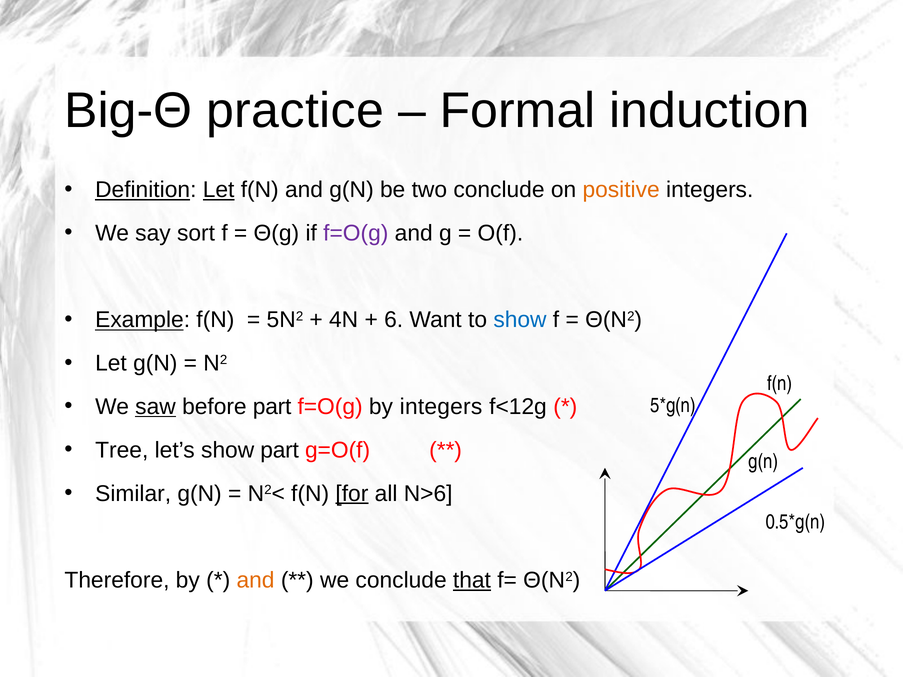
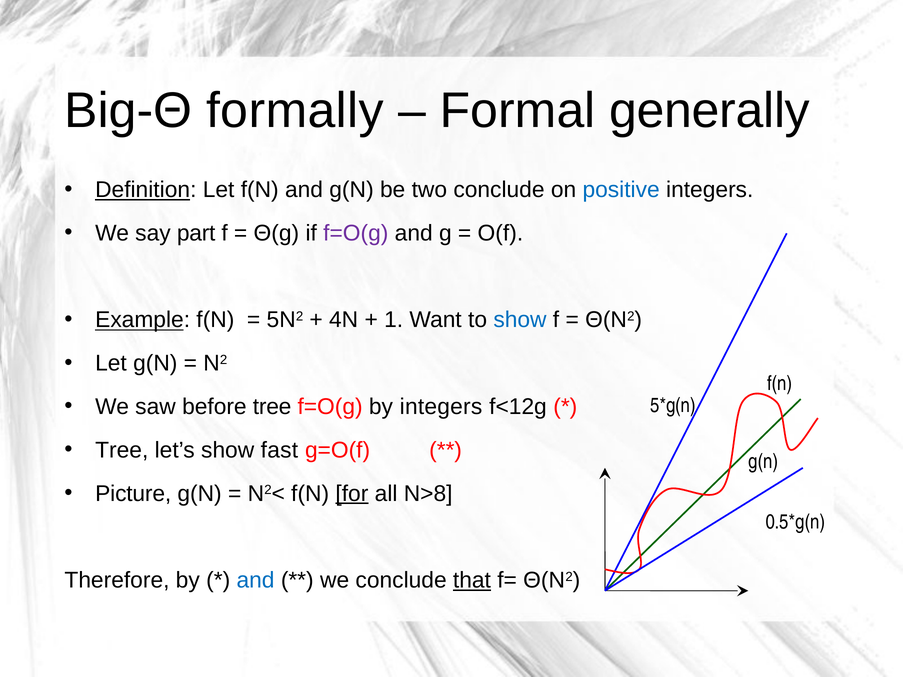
practice: practice -> formally
induction: induction -> generally
Let at (219, 190) underline: present -> none
positive colour: orange -> blue
sort: sort -> part
6: 6 -> 1
saw underline: present -> none
before part: part -> tree
show part: part -> fast
Similar: Similar -> Picture
N>6: N>6 -> N>8
and at (256, 580) colour: orange -> blue
